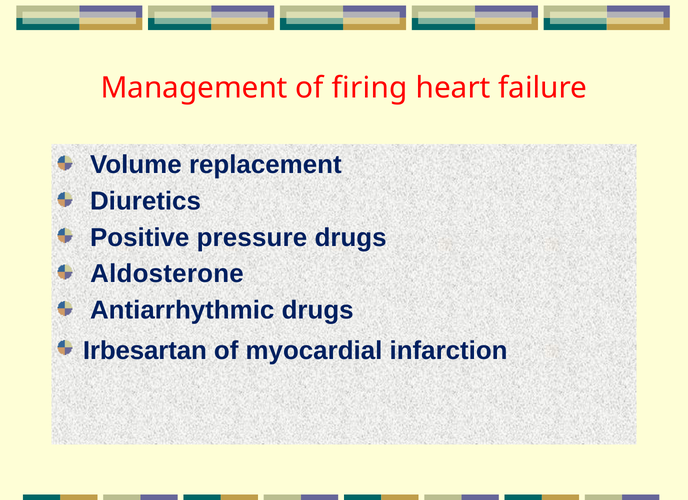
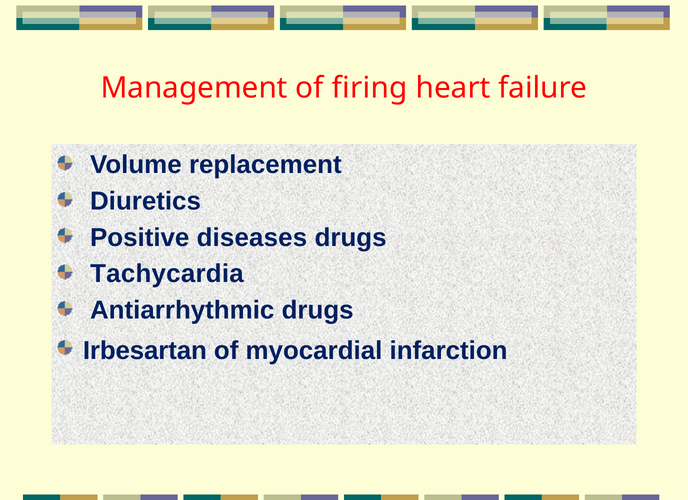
pressure: pressure -> diseases
Aldosterone: Aldosterone -> Tachycardia
